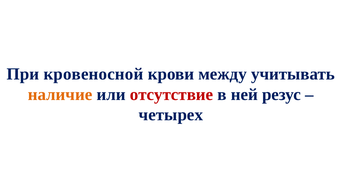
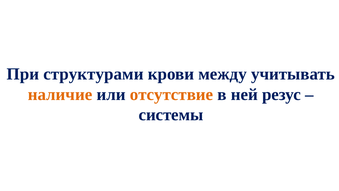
кровеносной: кровеносной -> структурами
отсутствие colour: red -> orange
четырех: четырех -> системы
